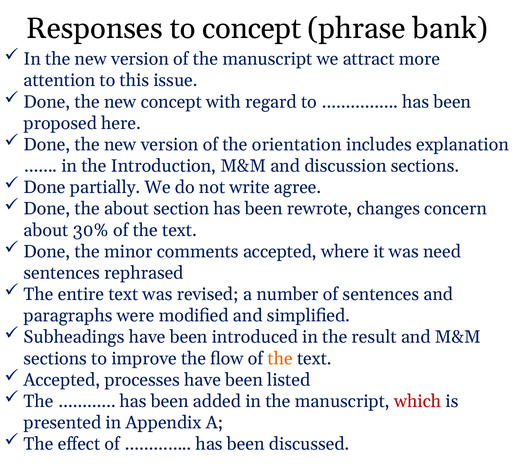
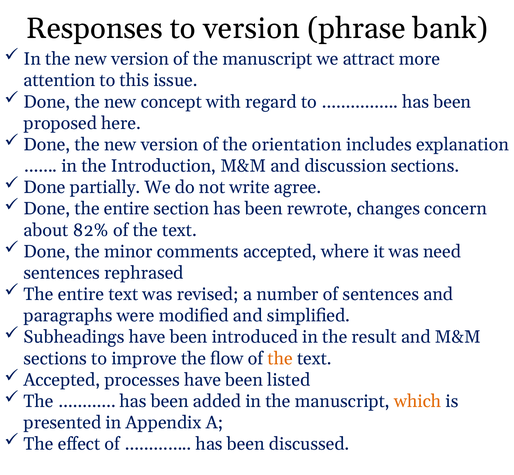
to concept: concept -> version
Done the about: about -> entire
30%: 30% -> 82%
which colour: red -> orange
